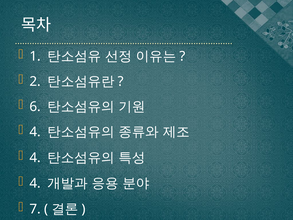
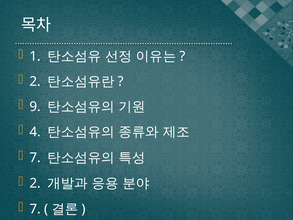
6: 6 -> 9
4 at (35, 157): 4 -> 7
4 at (35, 183): 4 -> 2
